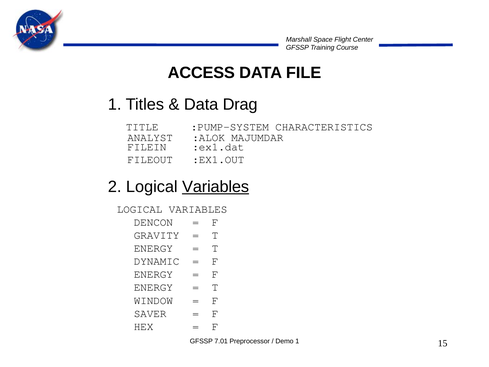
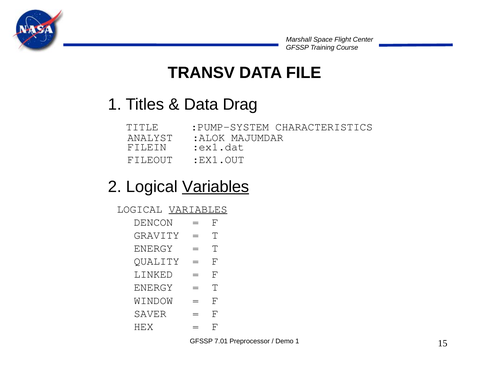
ACCESS: ACCESS -> TRANSV
VARIABLES at (198, 209) underline: none -> present
DYNAMIC: DYNAMIC -> QUALITY
ENERGY at (153, 274): ENERGY -> LINKED
